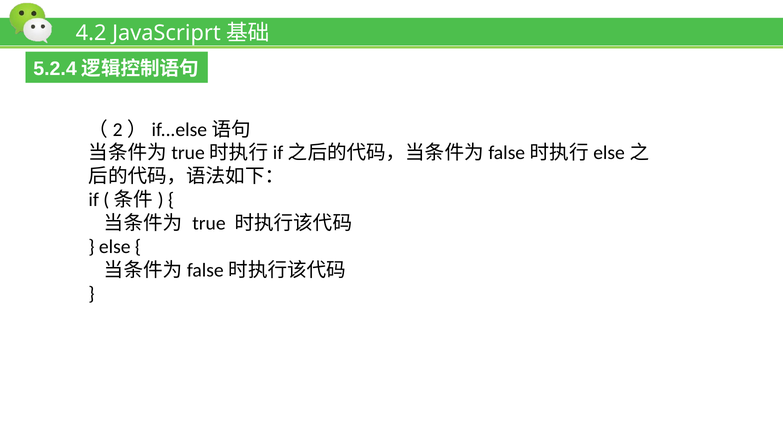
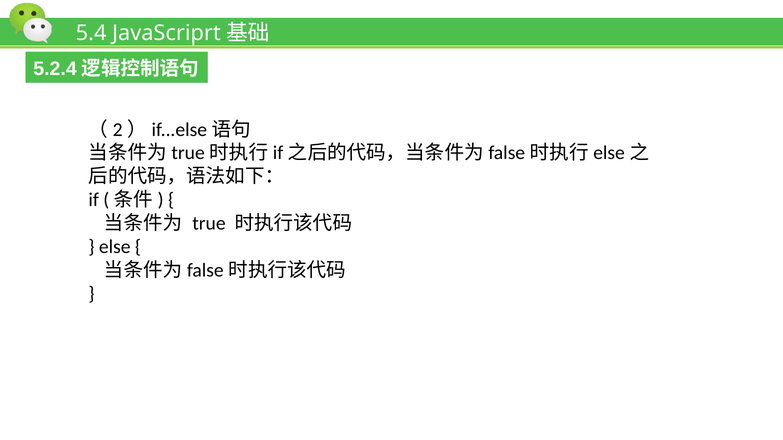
4.2: 4.2 -> 5.4
